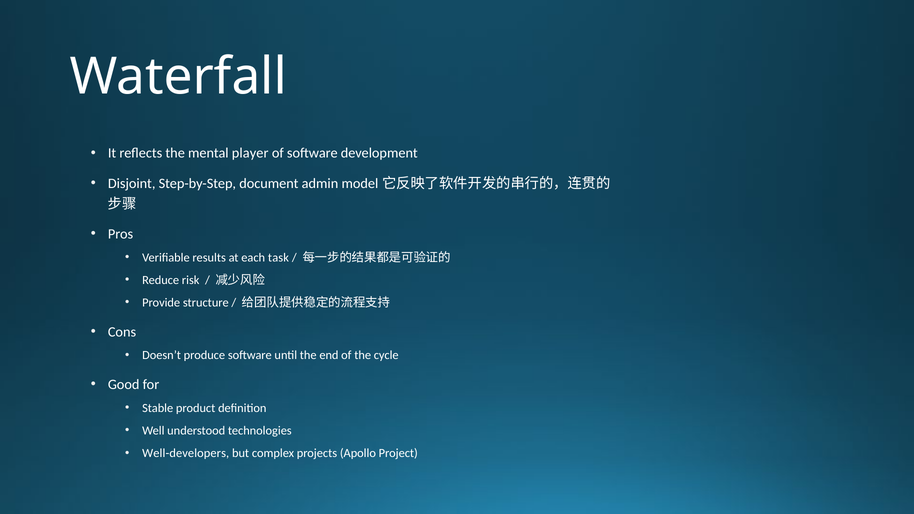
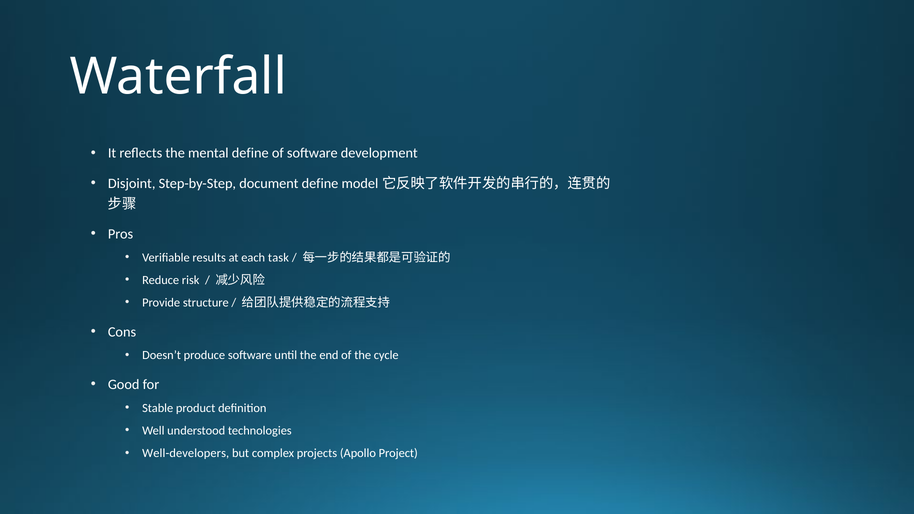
mental player: player -> define
document admin: admin -> define
